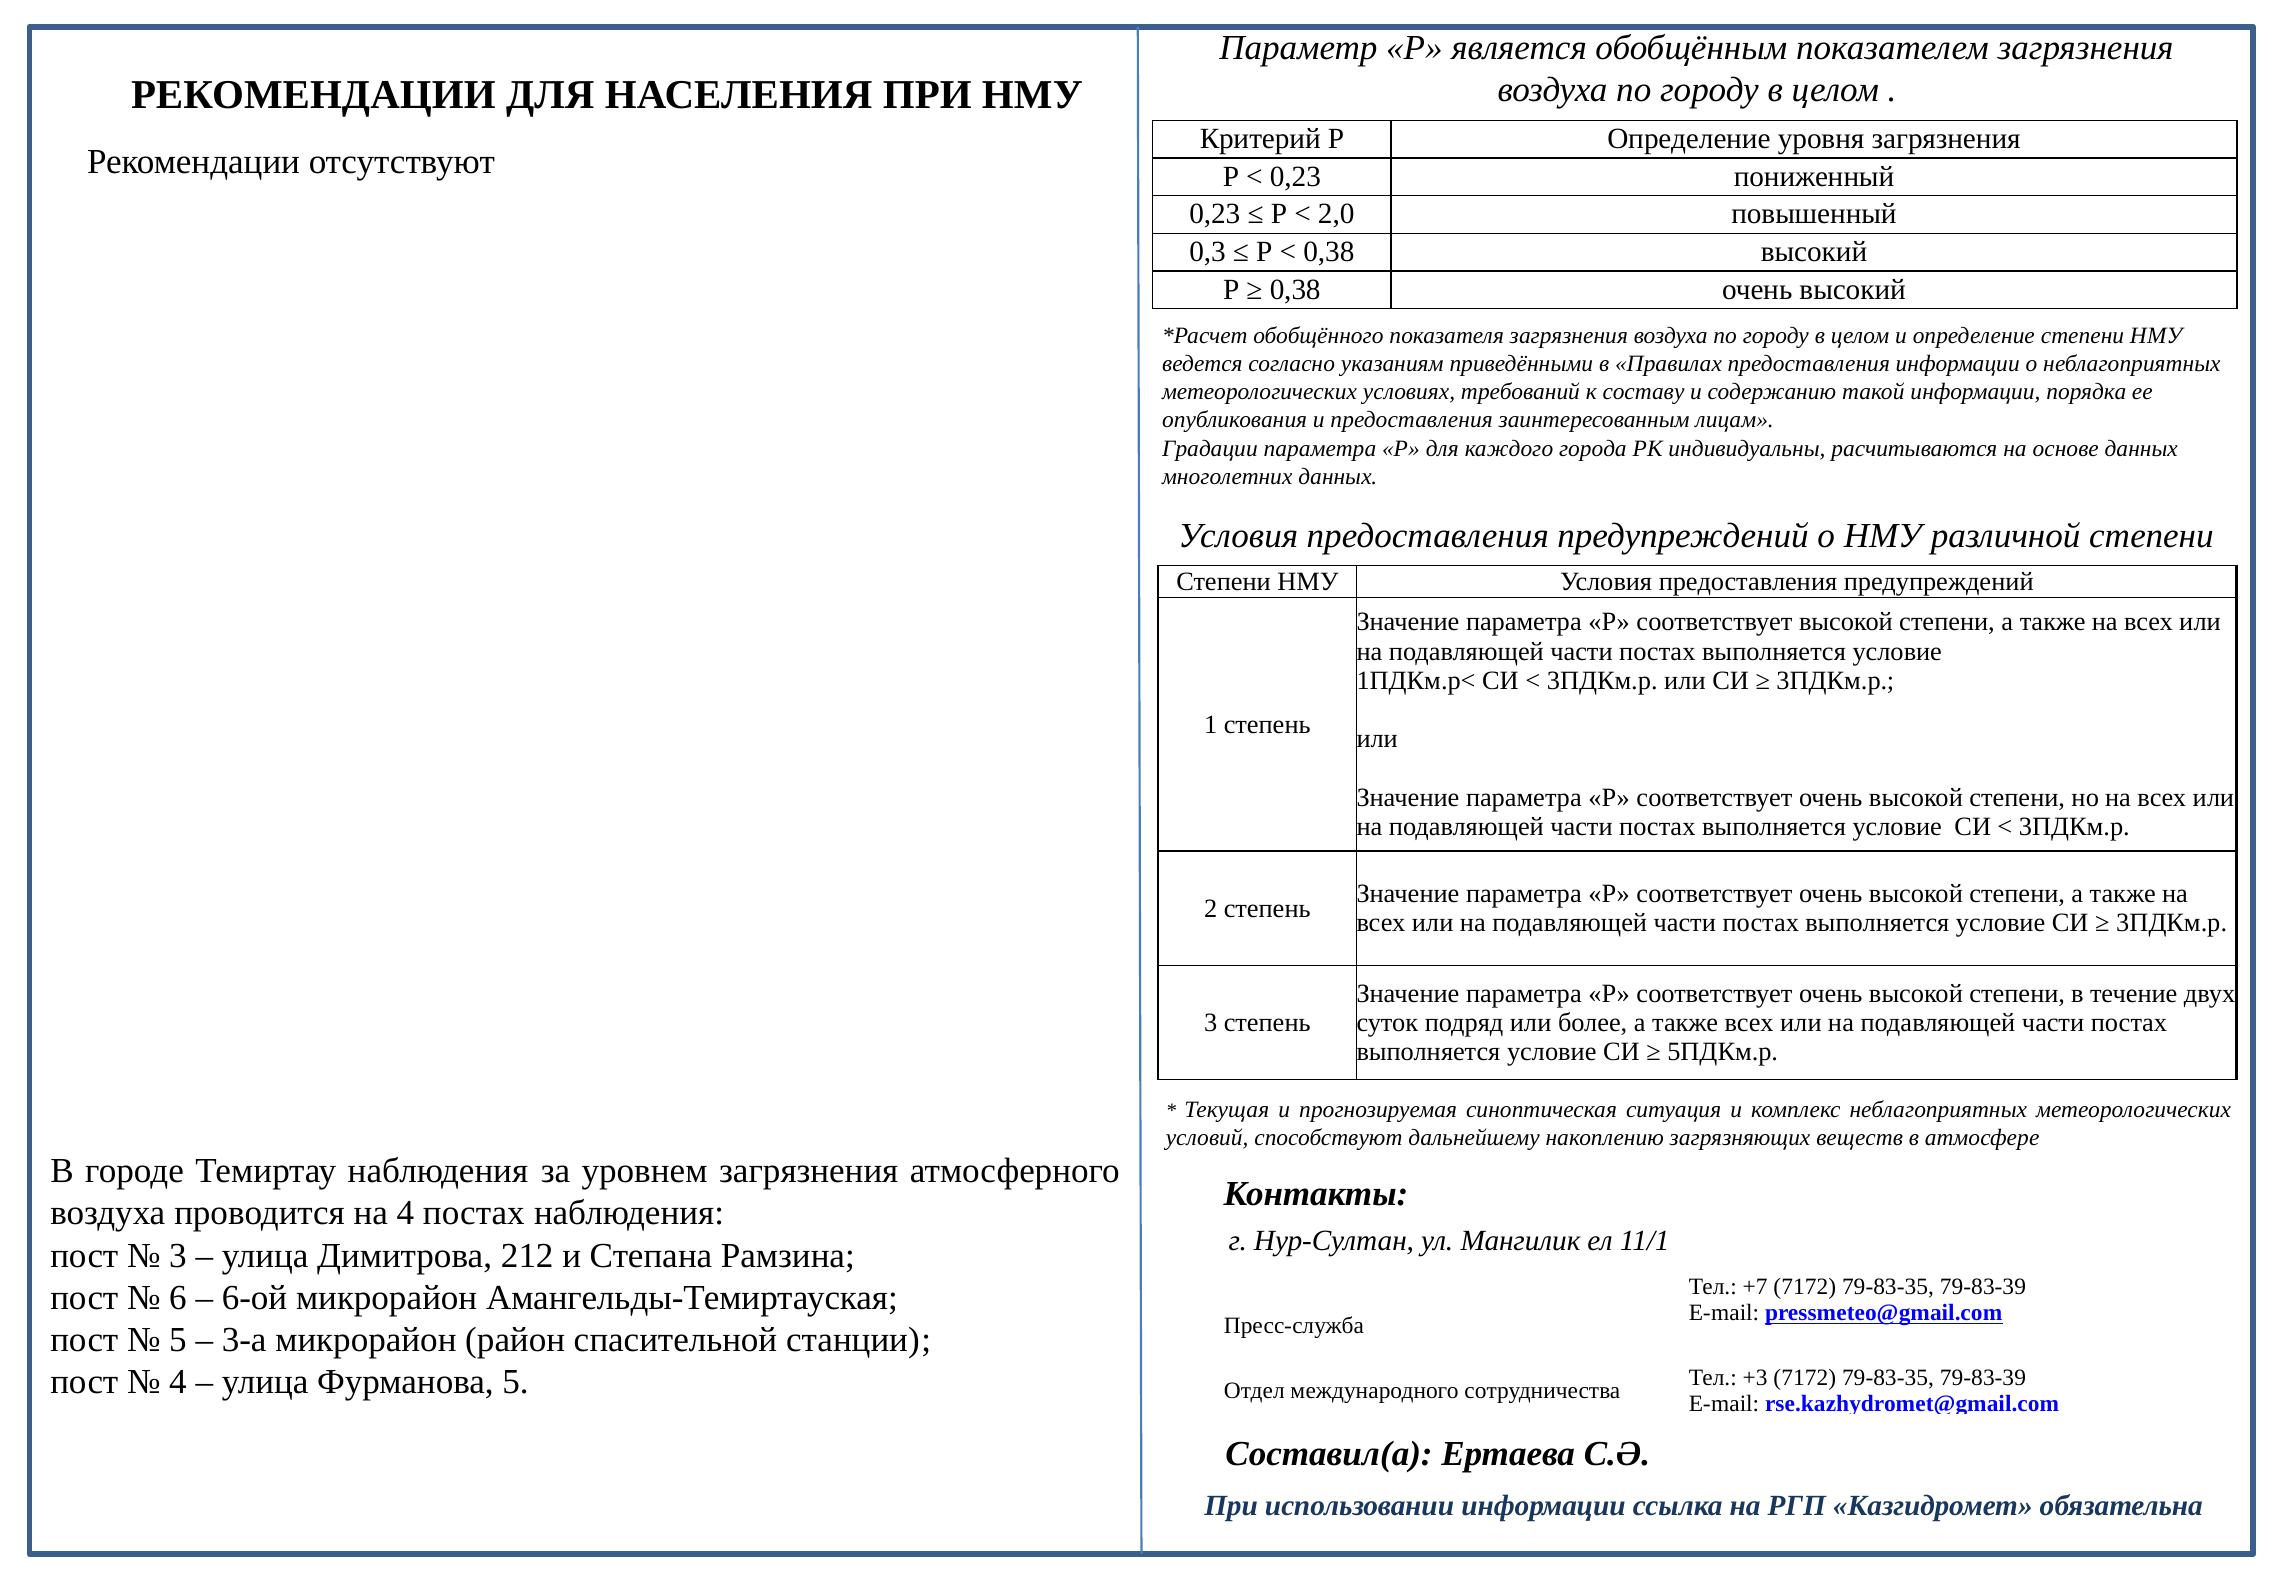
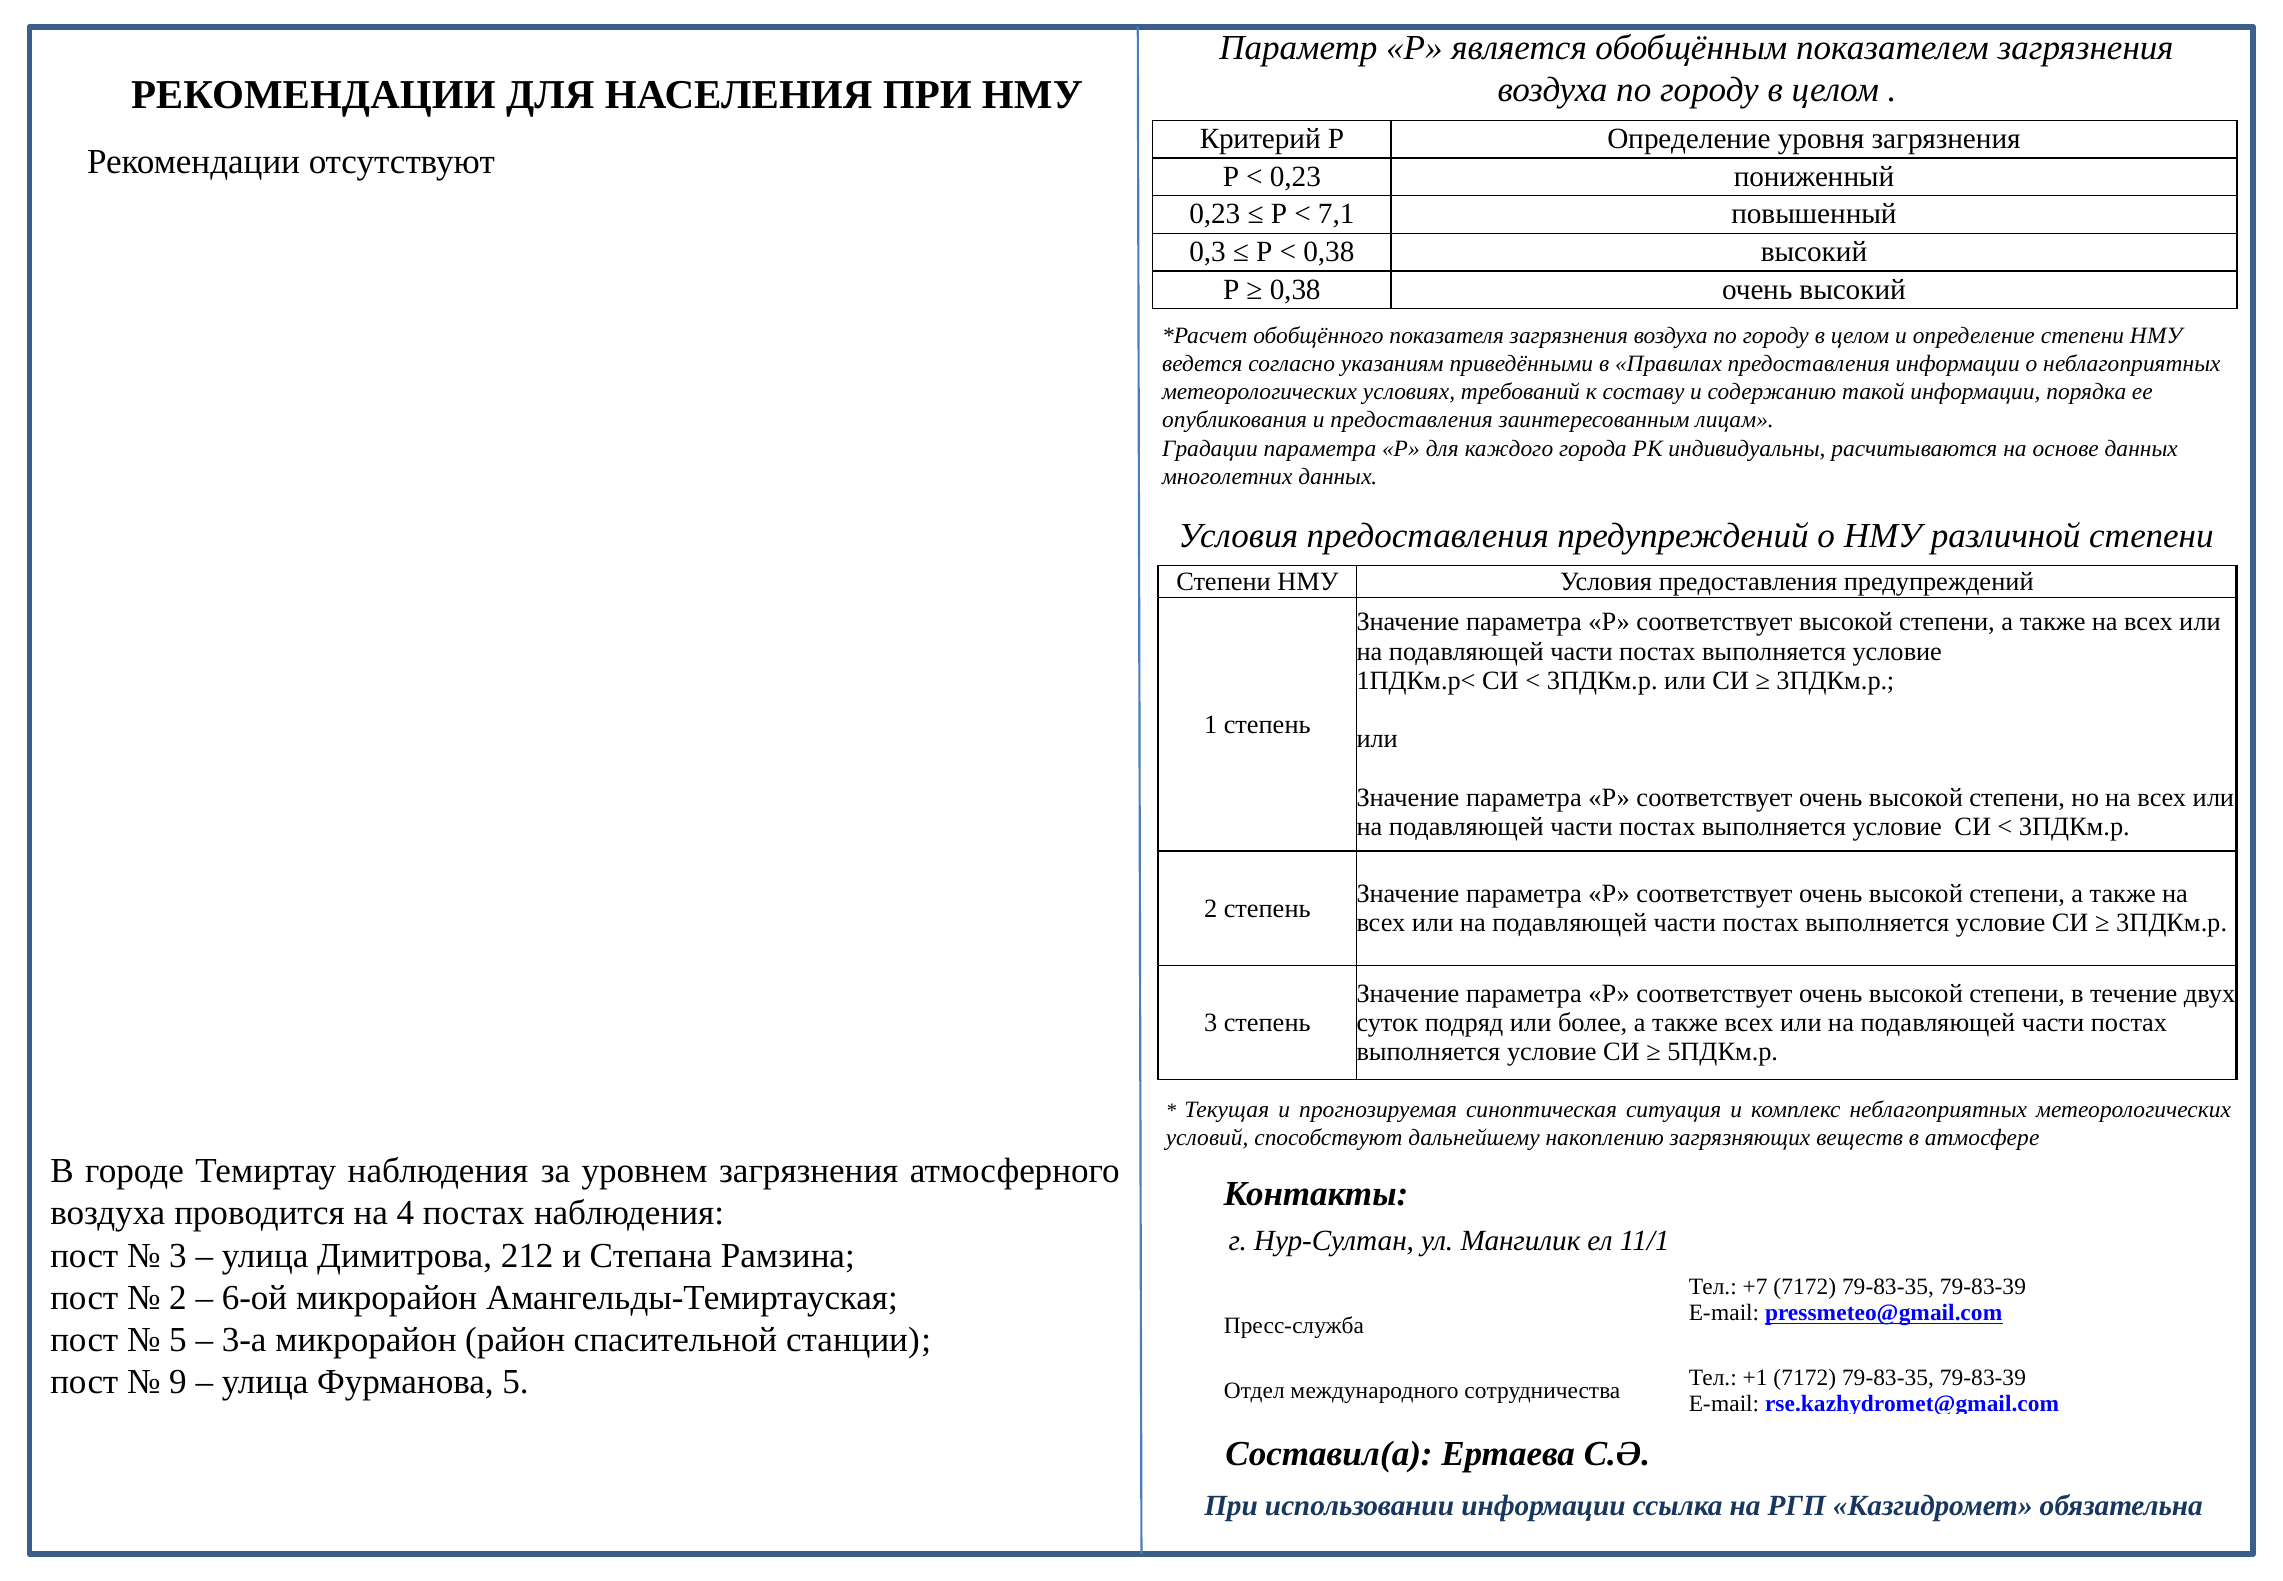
2,0: 2,0 -> 7,1
6 at (178, 1297): 6 -> 2
4 at (178, 1382): 4 -> 9
+3: +3 -> +1
